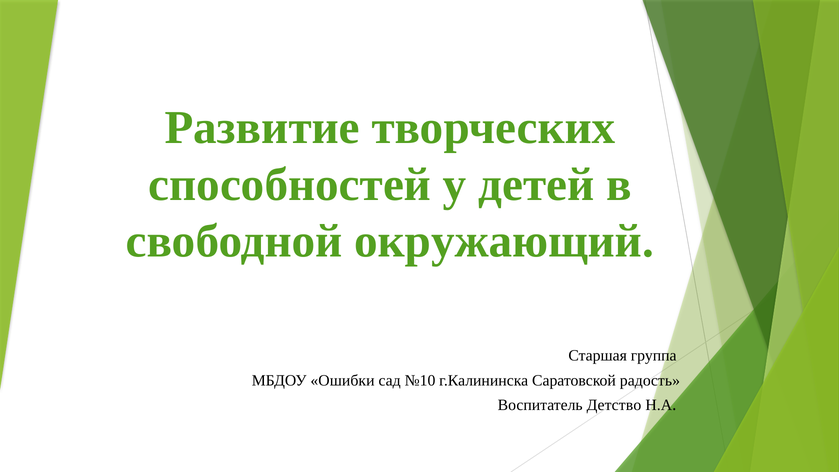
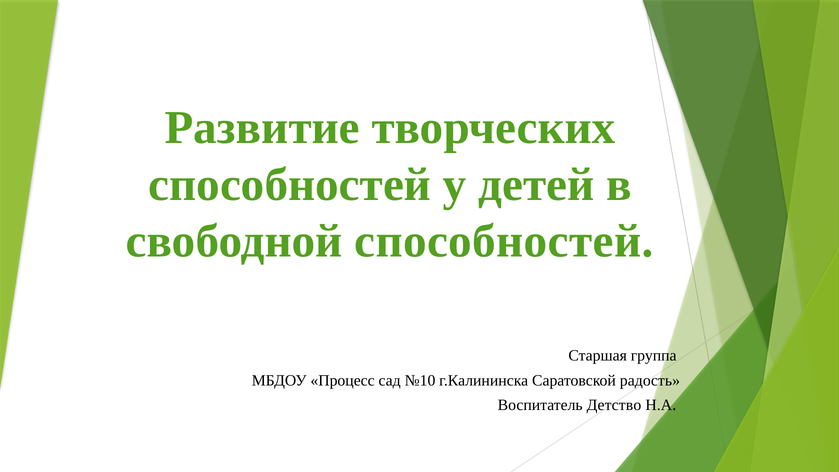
свободной окружающий: окружающий -> способностей
Ошибки: Ошибки -> Процесс
